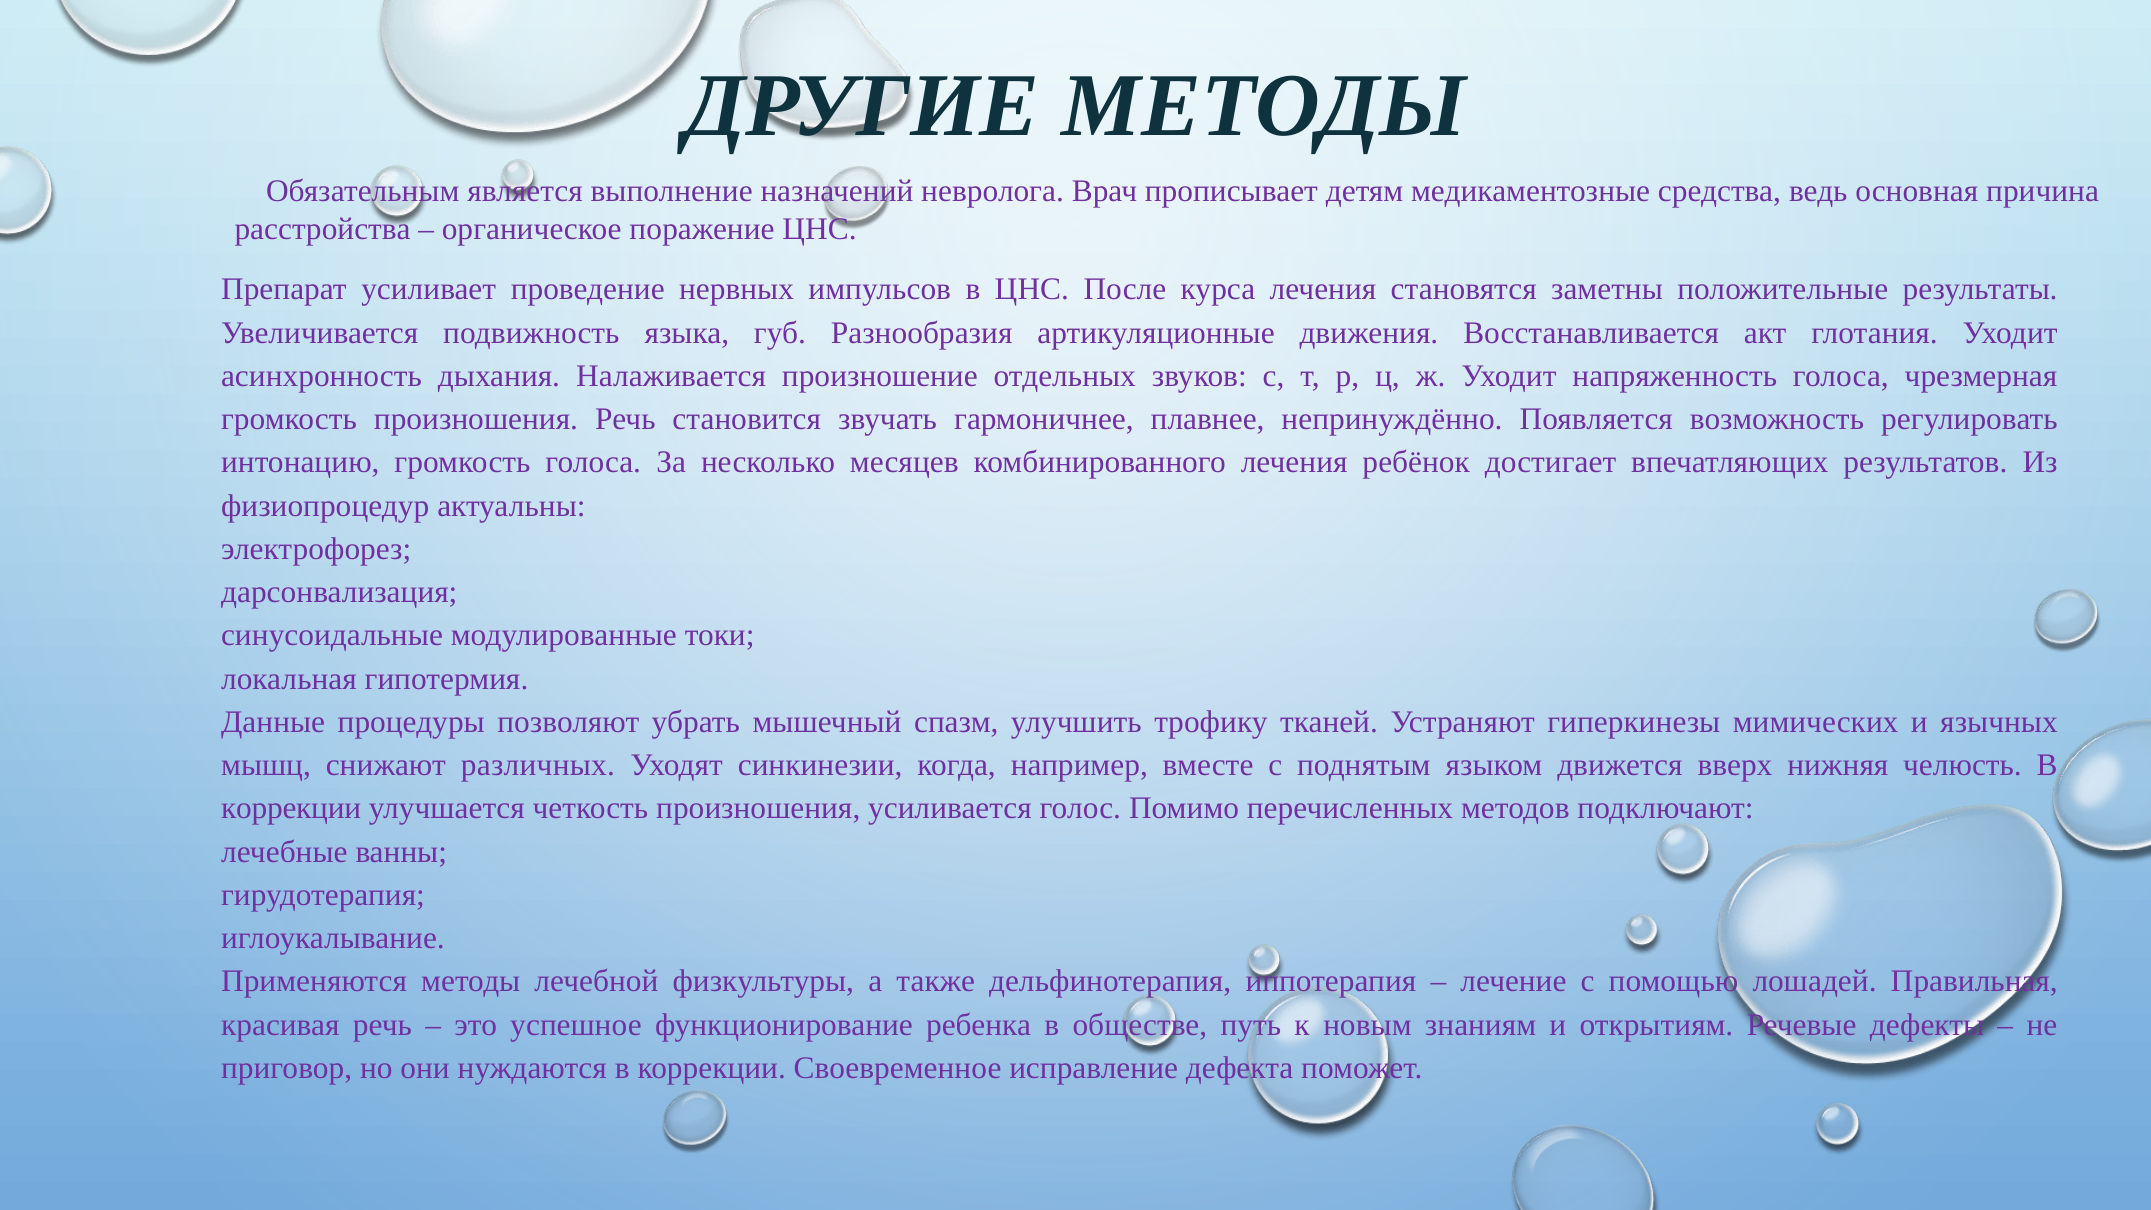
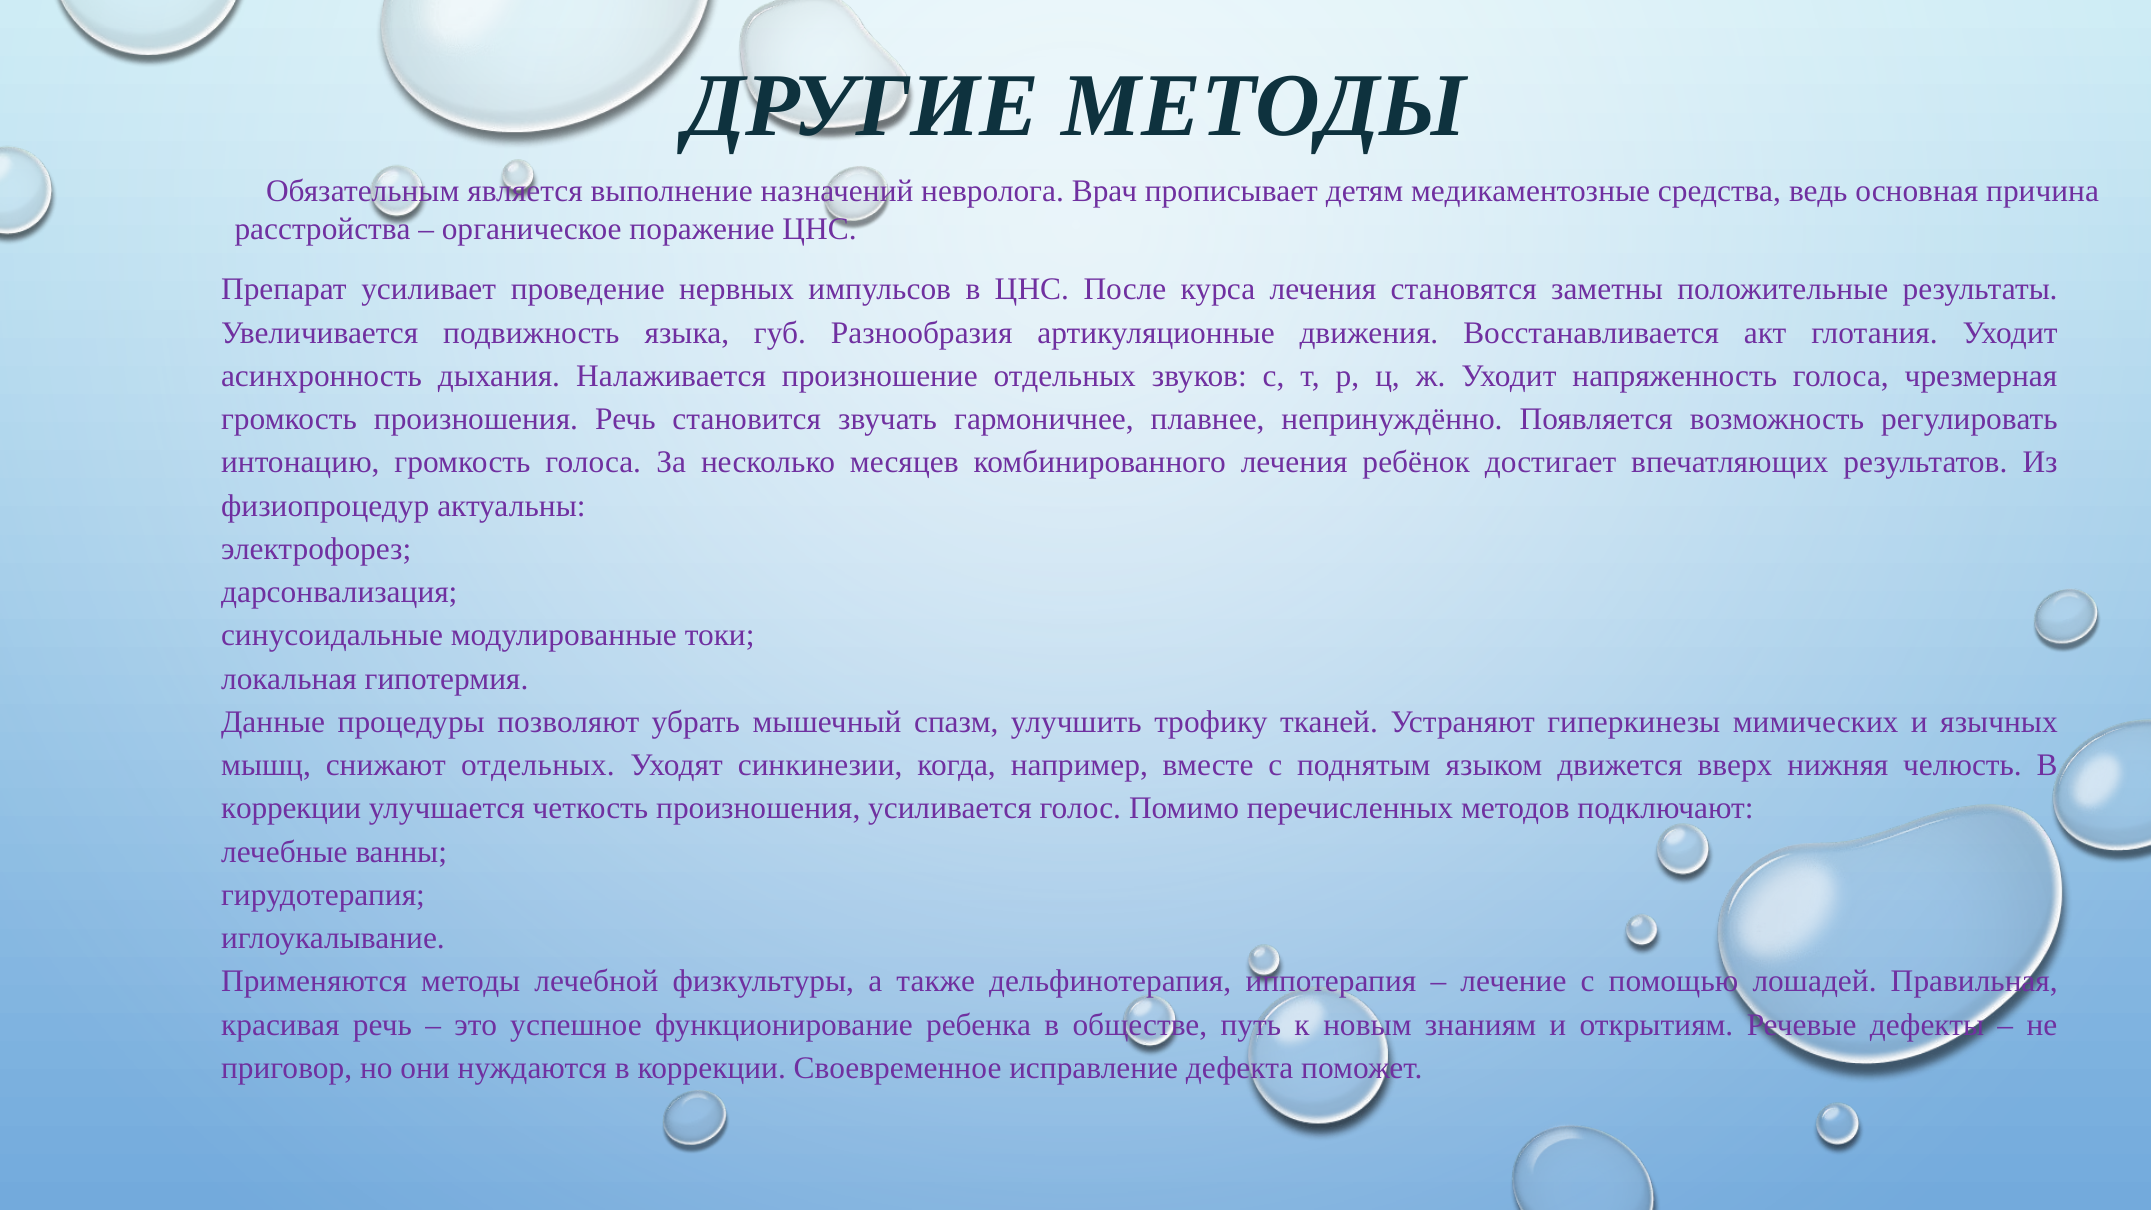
снижают различных: различных -> отдельных
